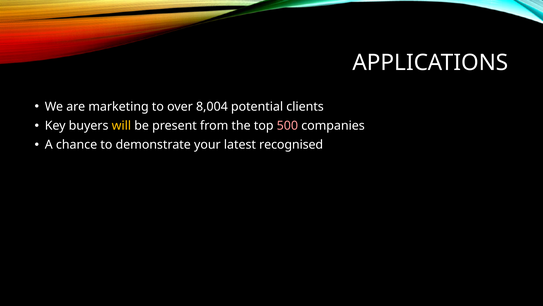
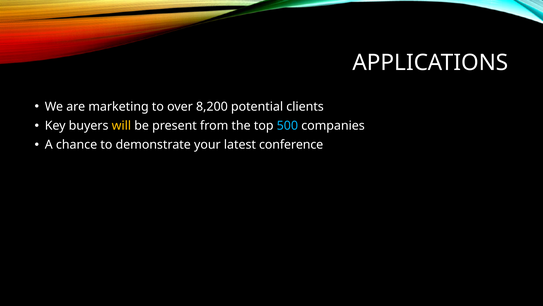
8,004: 8,004 -> 8,200
500 colour: pink -> light blue
recognised: recognised -> conference
